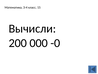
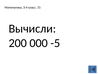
-0: -0 -> -5
